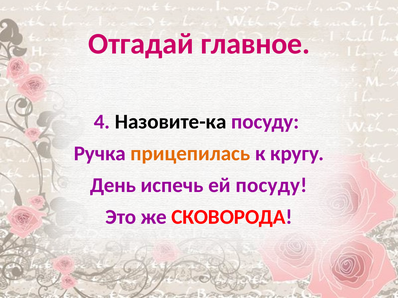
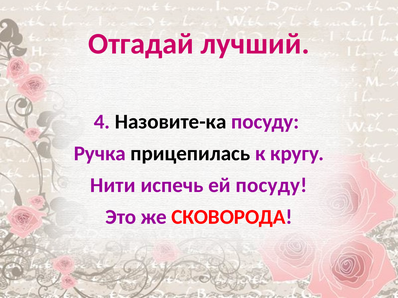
главное: главное -> лучший
прицепилась colour: orange -> black
День: День -> Нити
